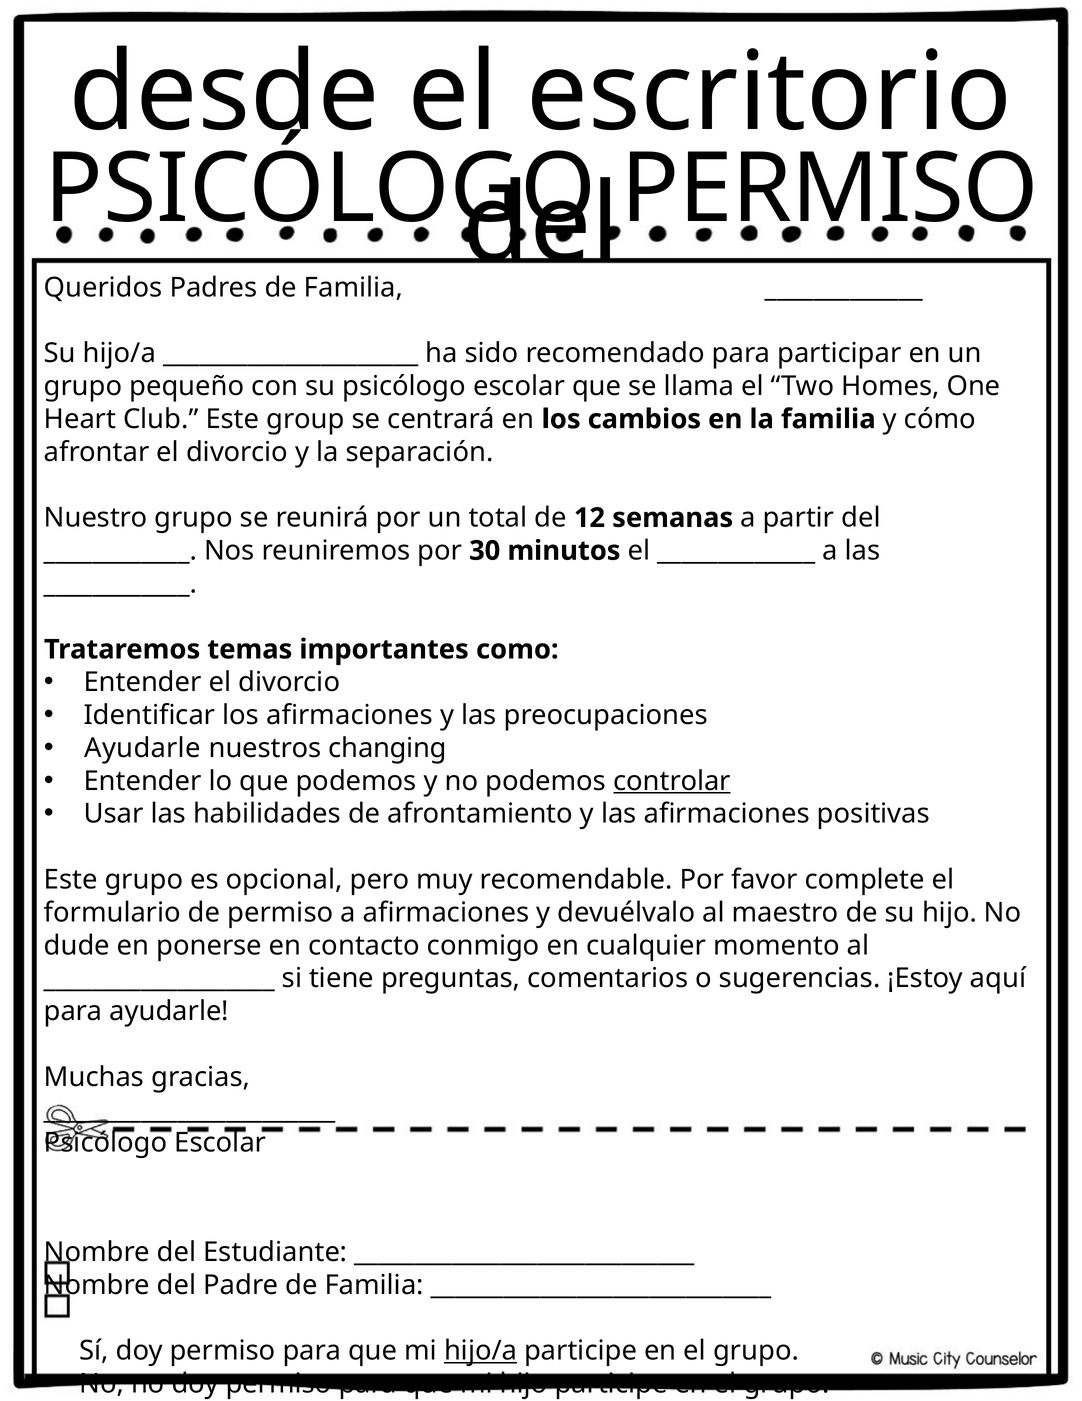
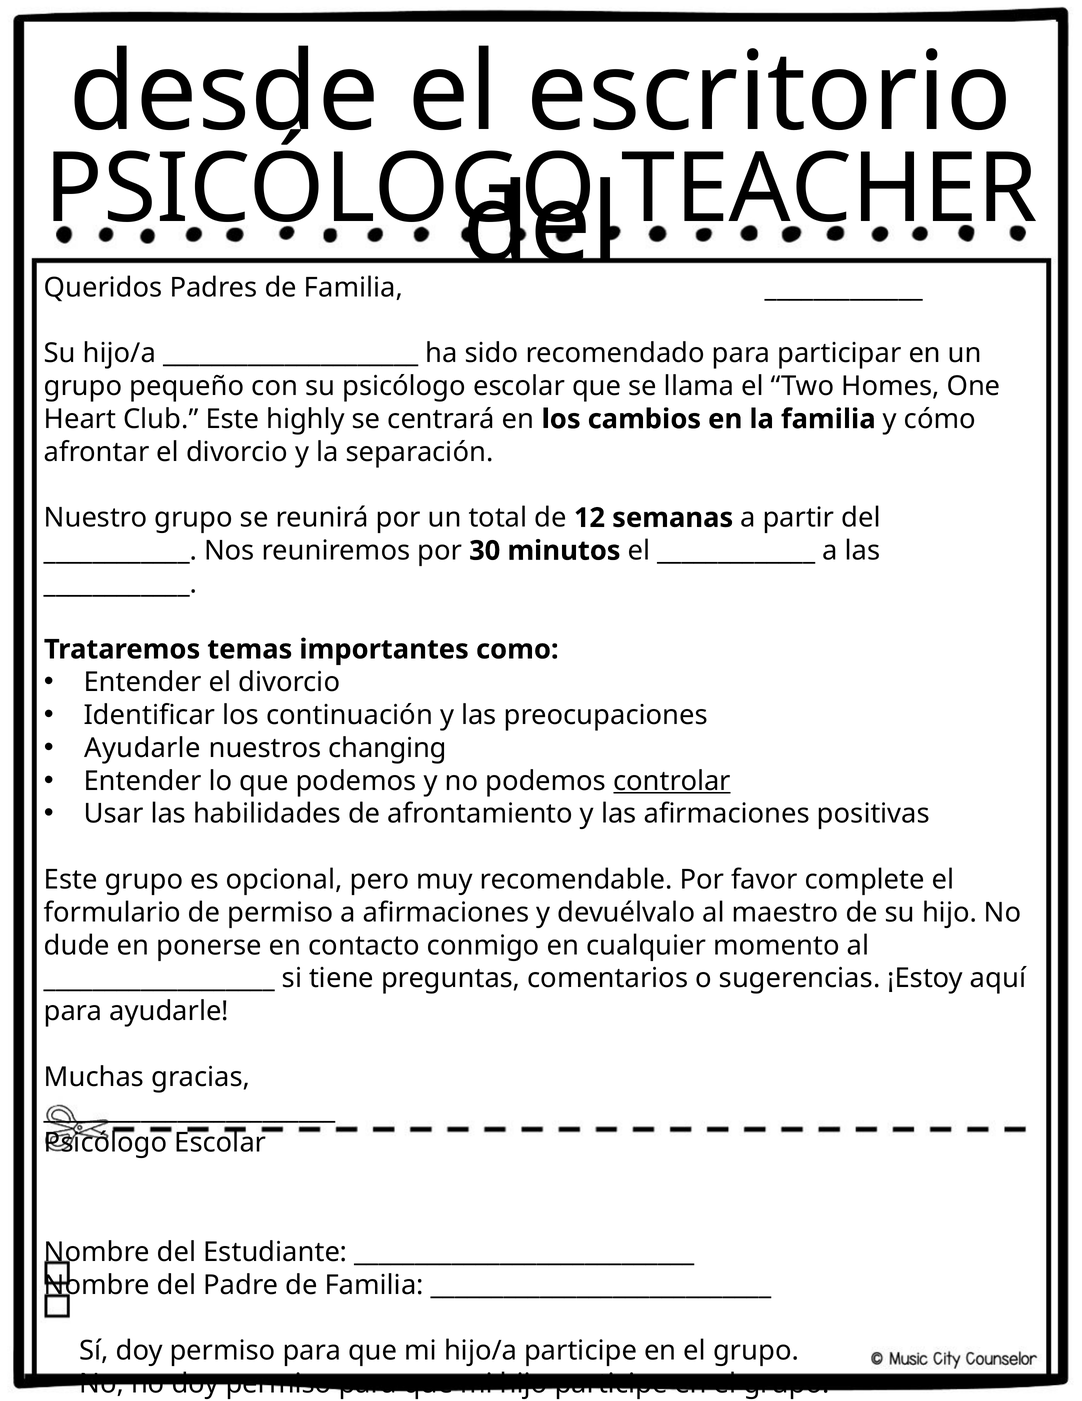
PERMISO at (830, 189): PERMISO -> TEACHER
group: group -> highly
los afirmaciones: afirmaciones -> continuación
hijo/a at (481, 1350) underline: present -> none
